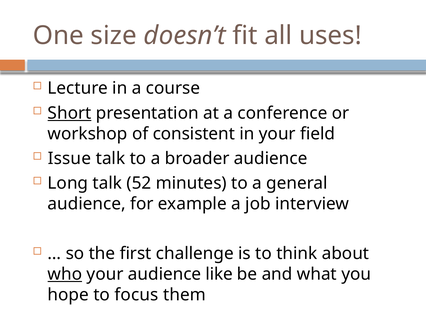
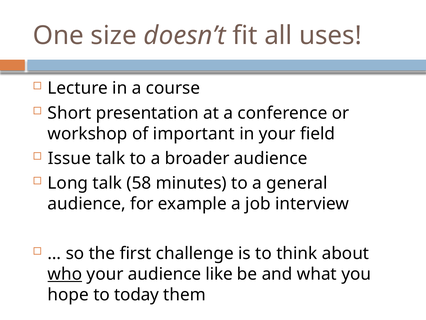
Short underline: present -> none
consistent: consistent -> important
52: 52 -> 58
focus: focus -> today
